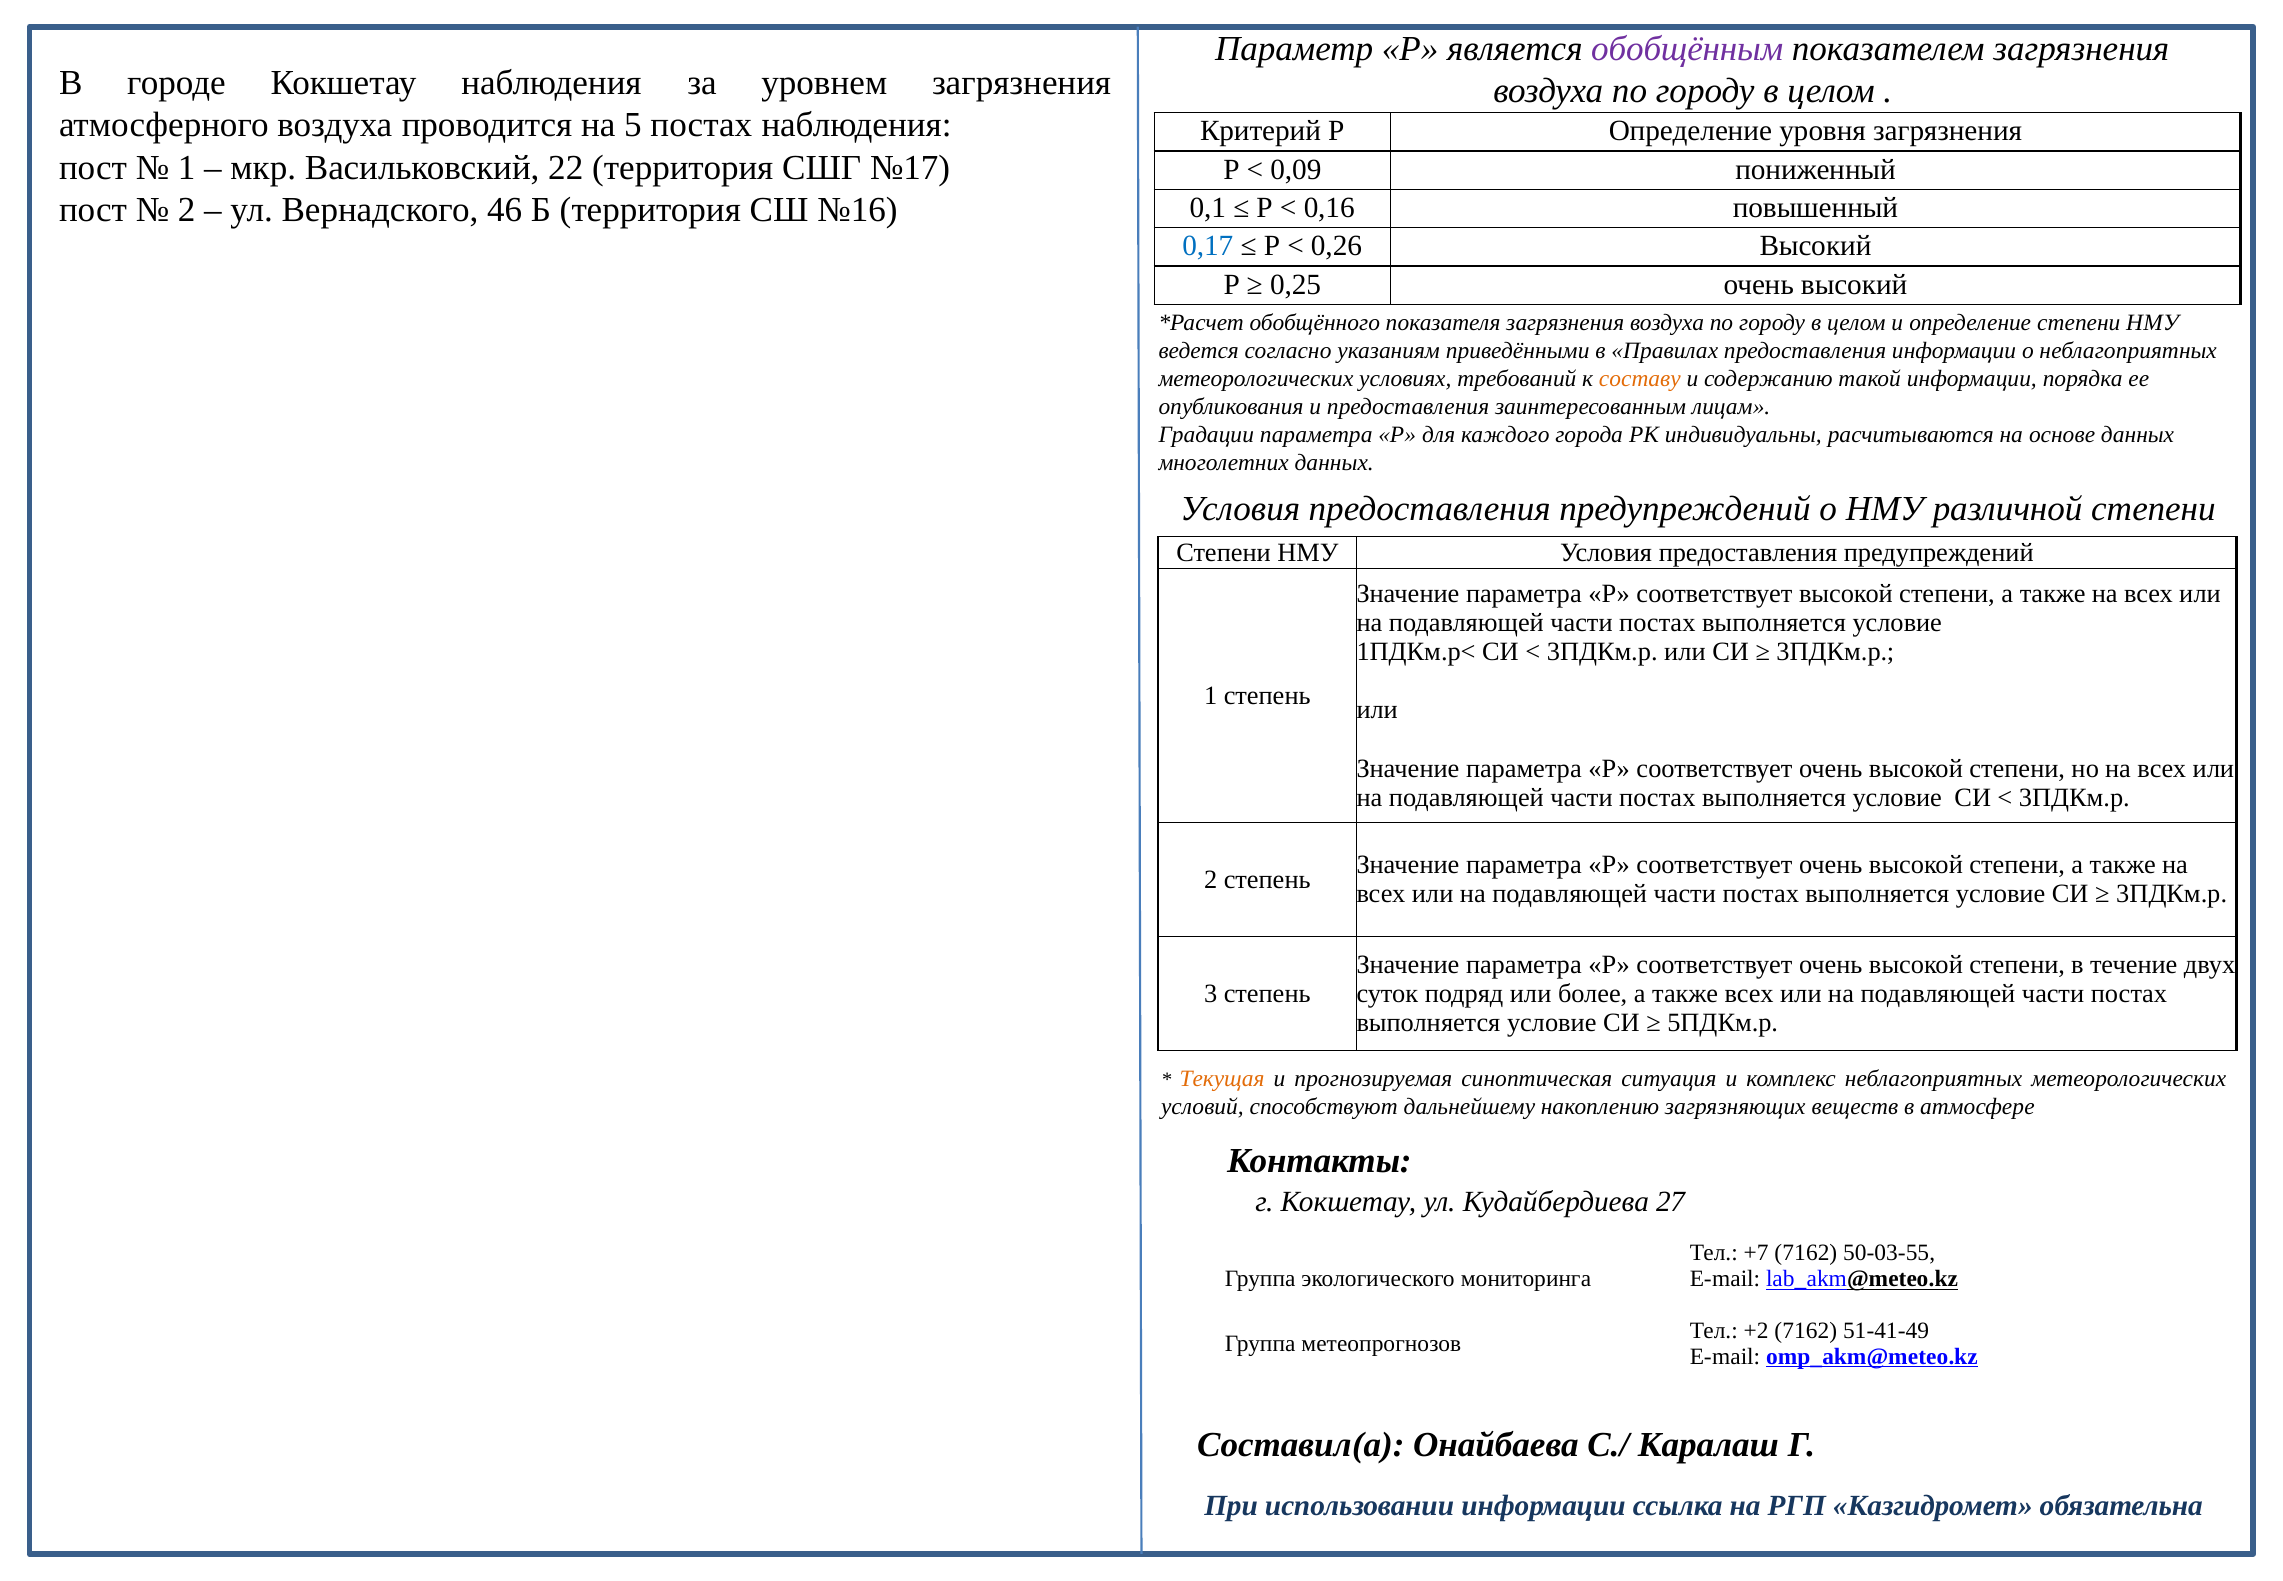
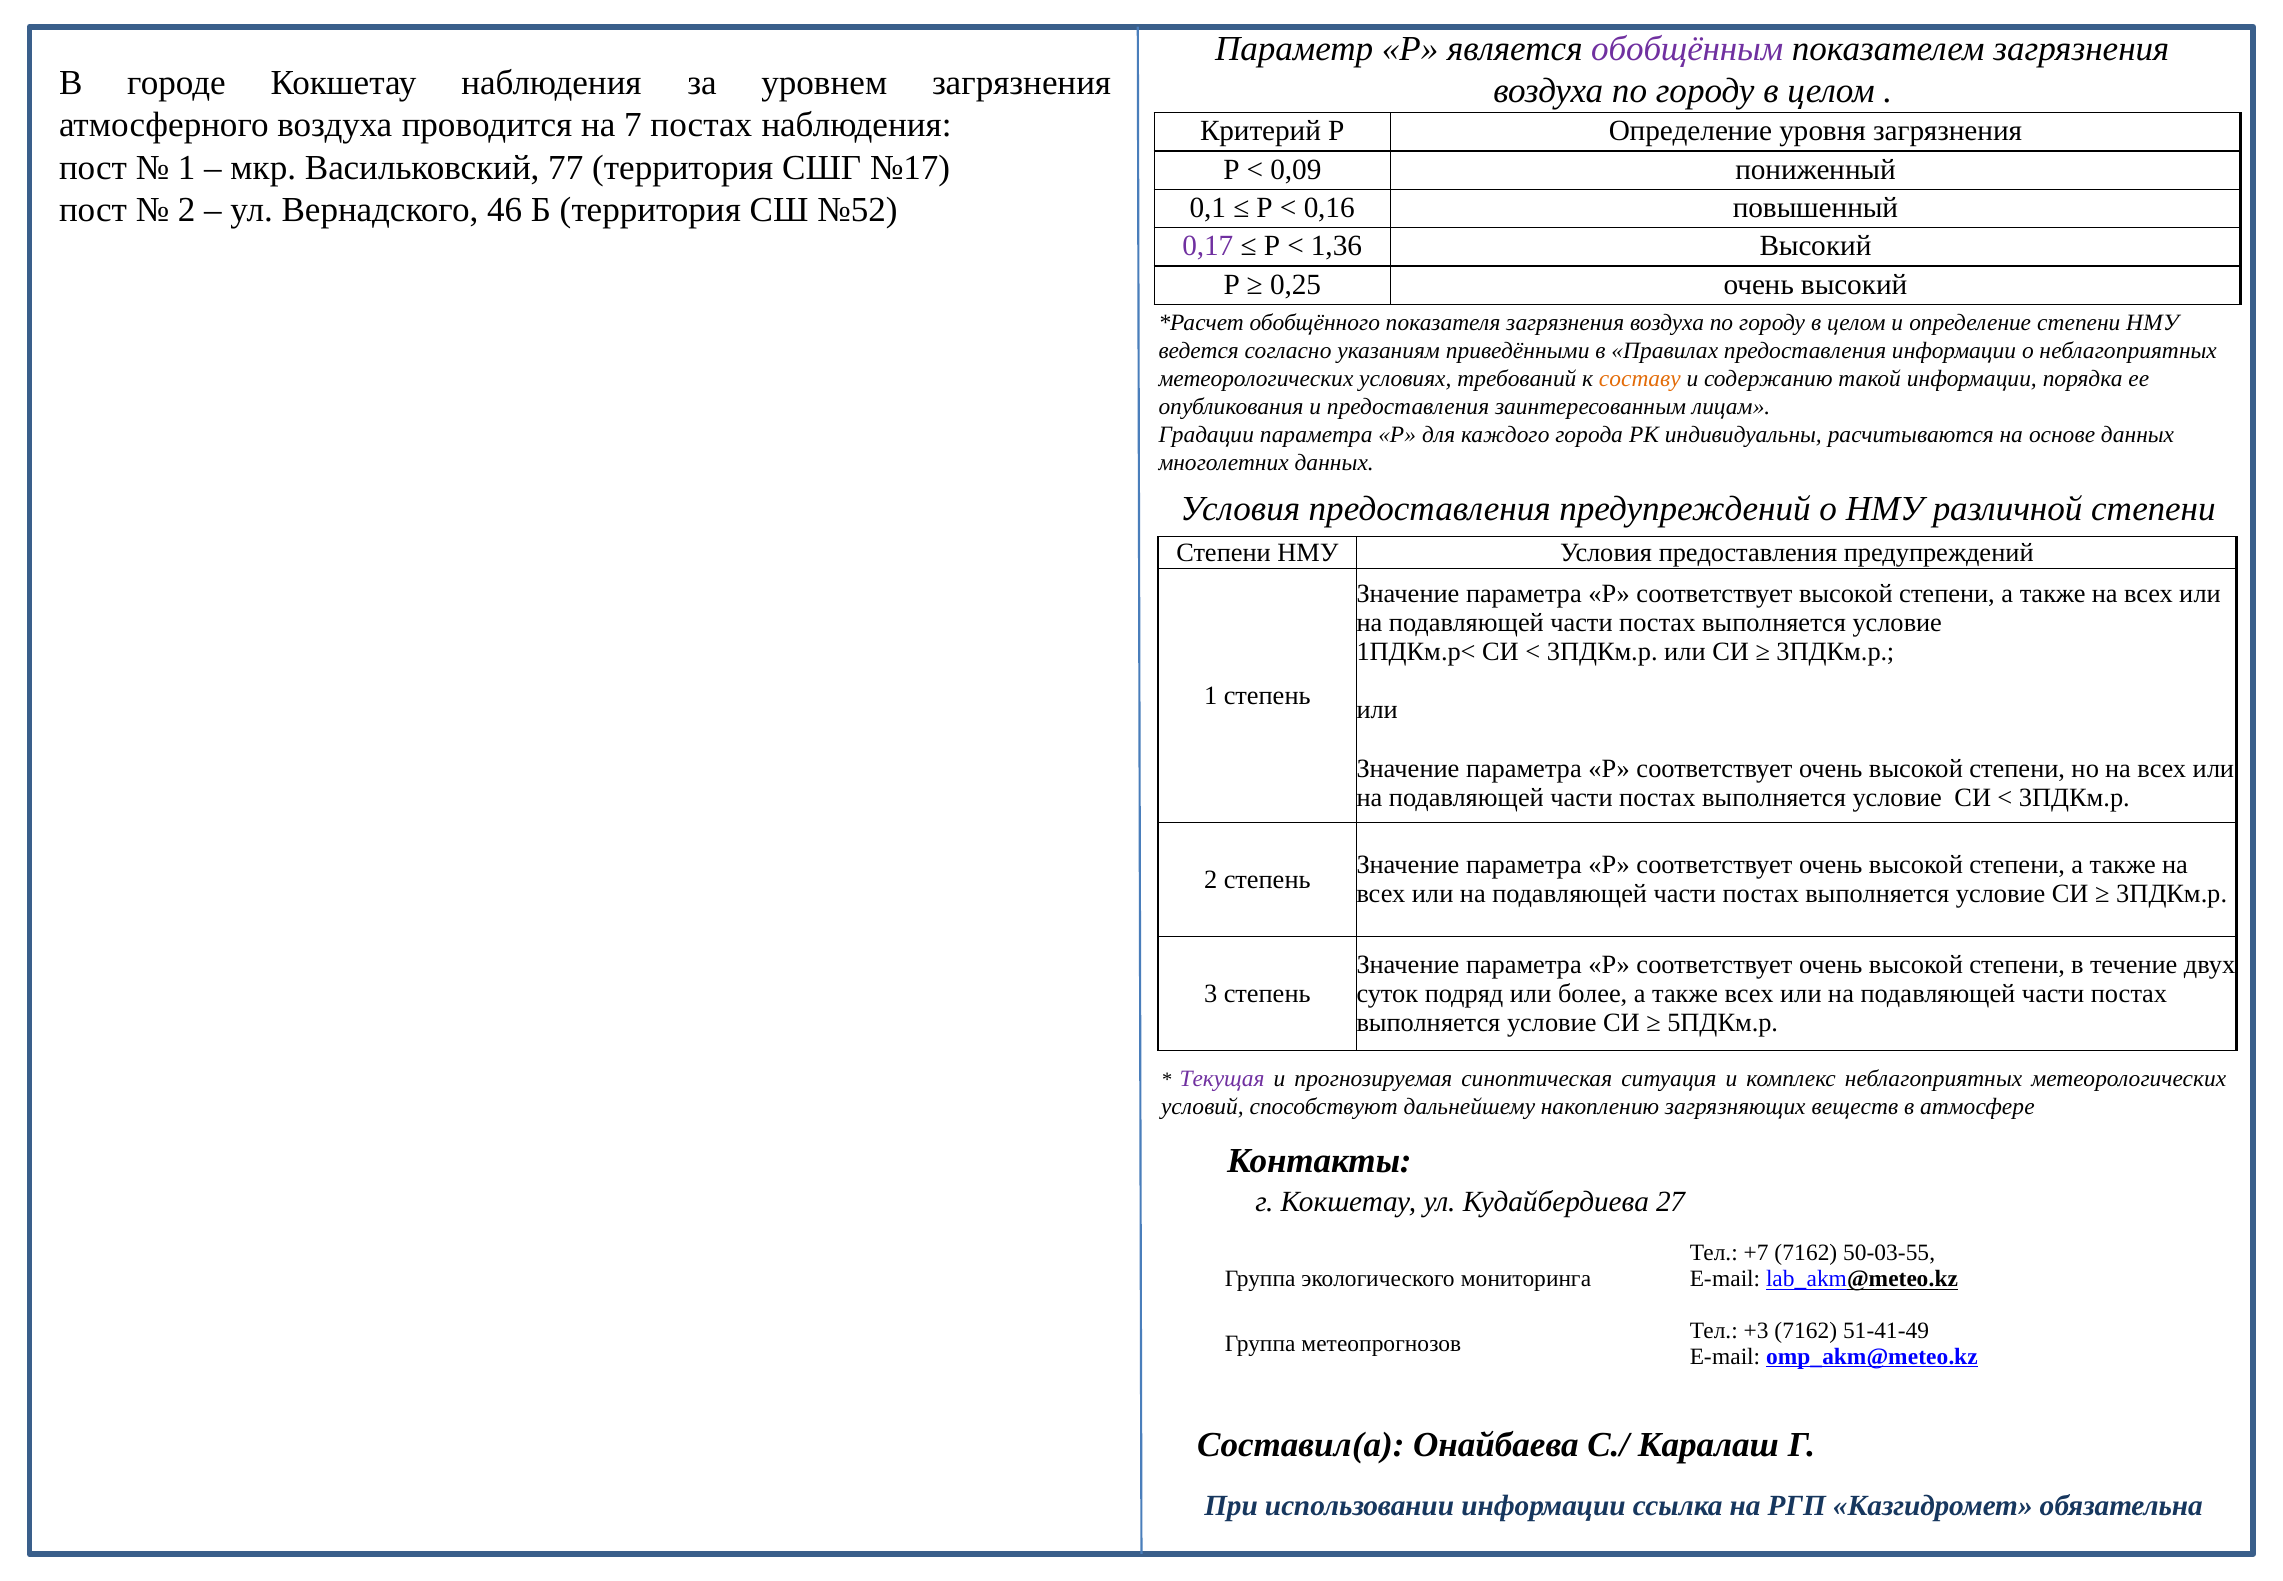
5: 5 -> 7
22: 22 -> 77
№16: №16 -> №52
0,17 colour: blue -> purple
0,26: 0,26 -> 1,36
Текущая colour: orange -> purple
+2: +2 -> +3
